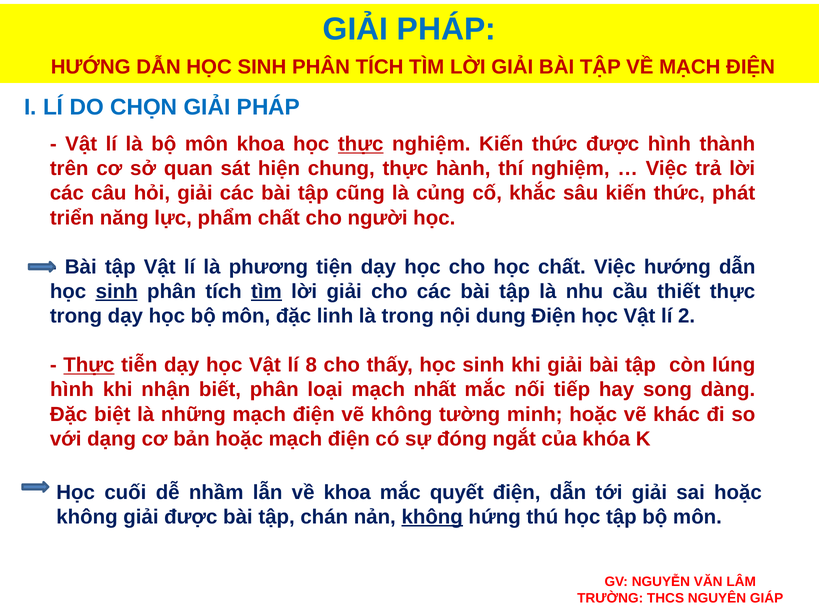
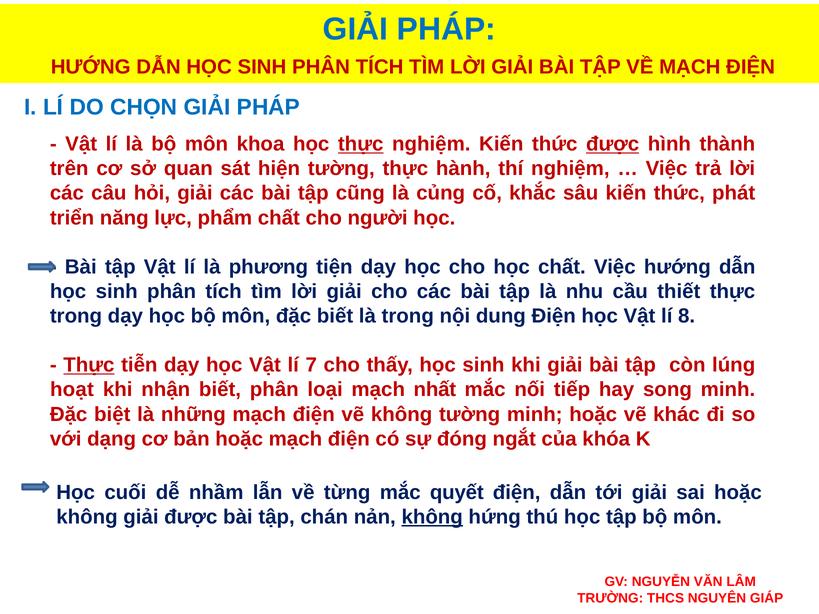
được at (613, 144) underline: none -> present
hiện chung: chung -> tường
sinh at (117, 292) underline: present -> none
tìm at (266, 292) underline: present -> none
đặc linh: linh -> biết
2: 2 -> 8
8: 8 -> 7
hình at (72, 390): hình -> hoạt
song dàng: dàng -> minh
về khoa: khoa -> từng
